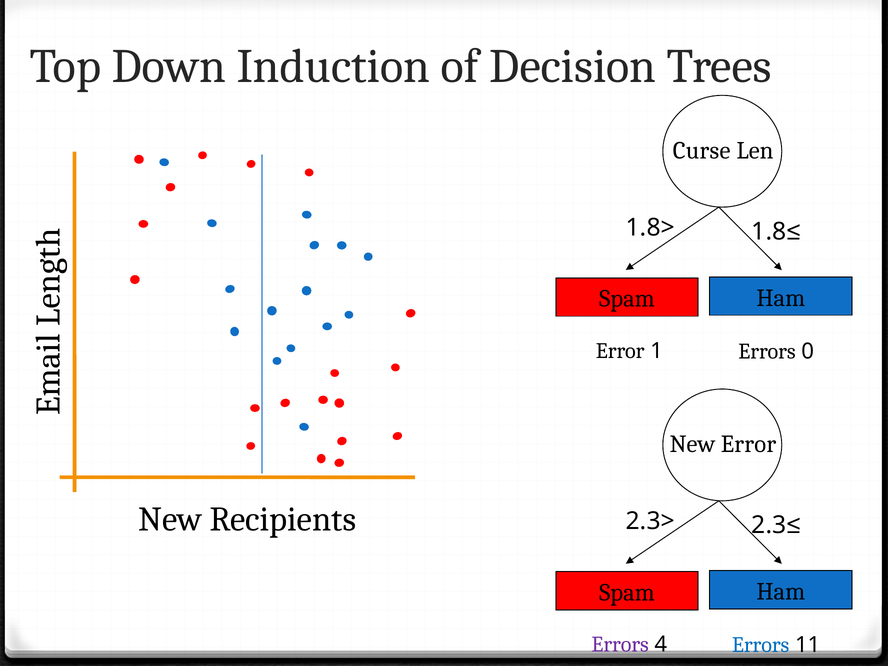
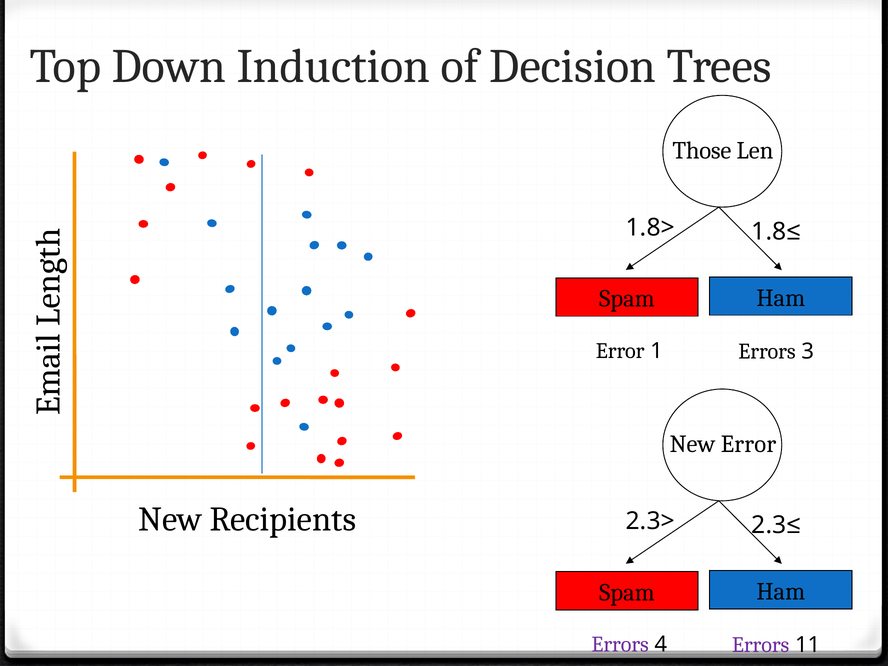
Curse: Curse -> Those
0: 0 -> 3
Errors at (761, 645) colour: blue -> purple
